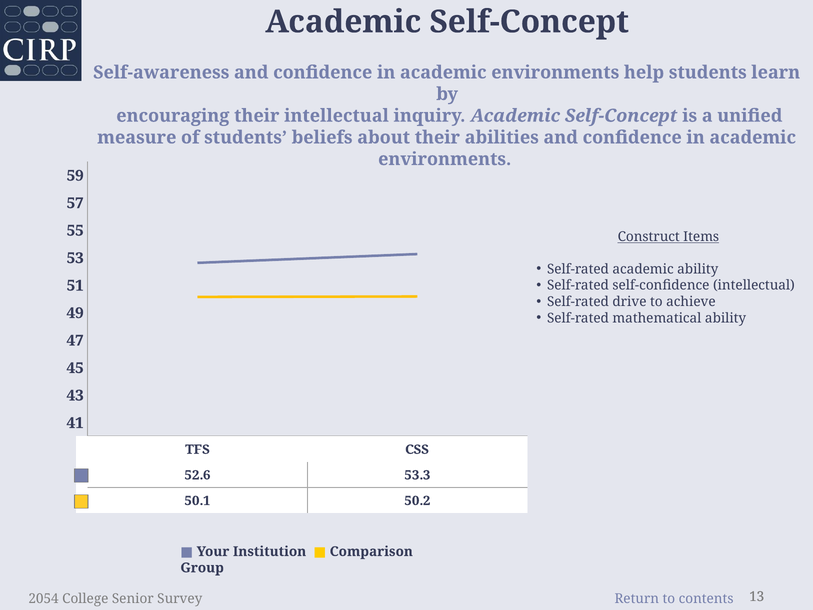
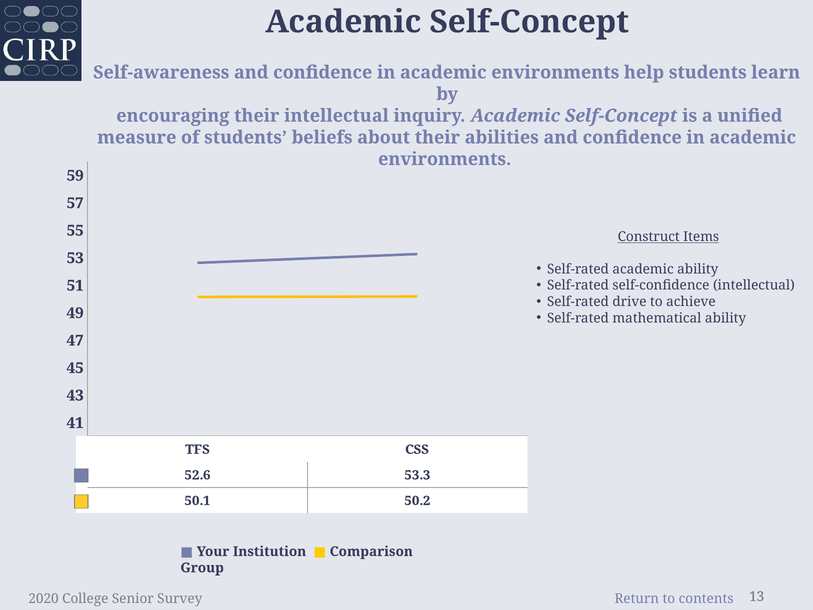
2054: 2054 -> 2020
